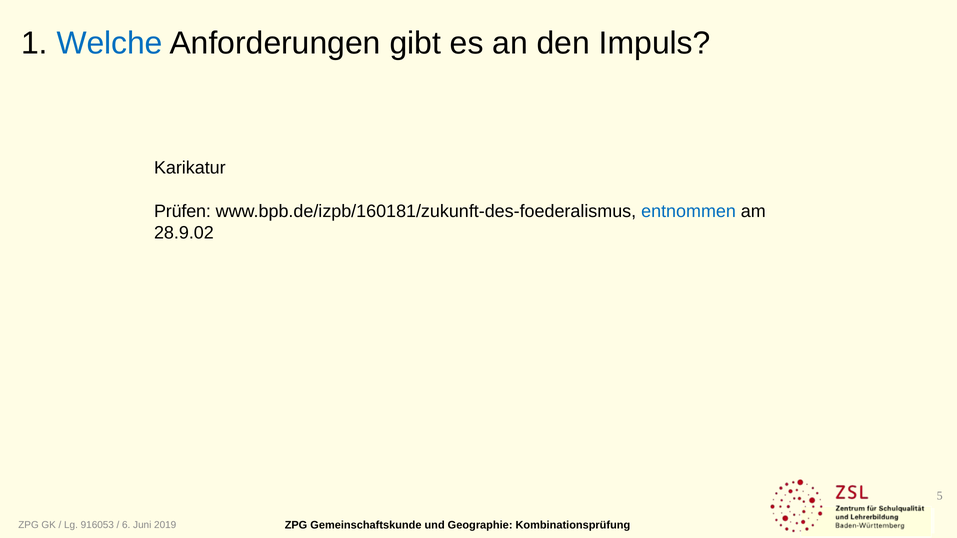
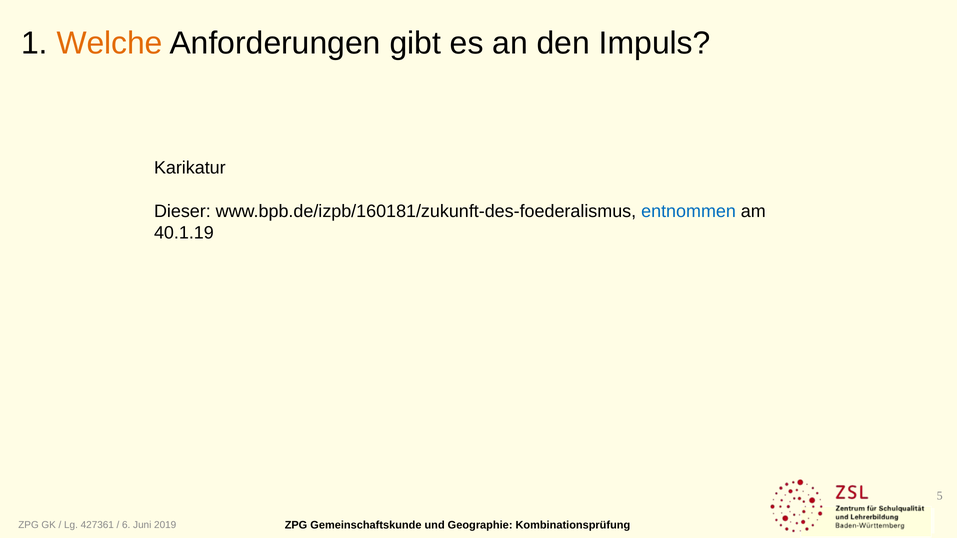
Welche colour: blue -> orange
Prüfen: Prüfen -> Dieser
28.9.02: 28.9.02 -> 40.1.19
916053: 916053 -> 427361
